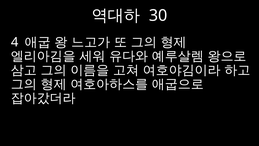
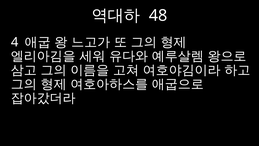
30: 30 -> 48
